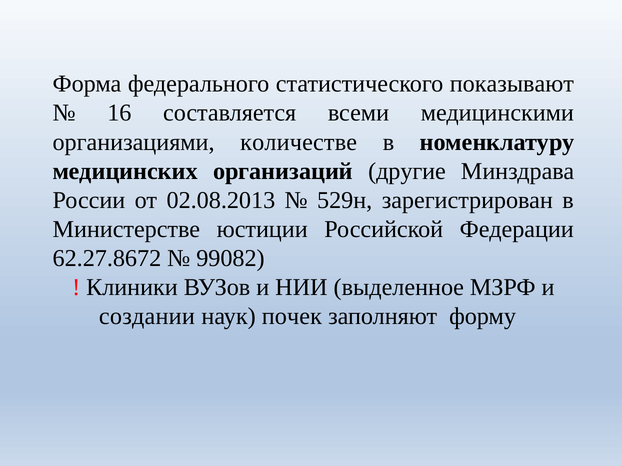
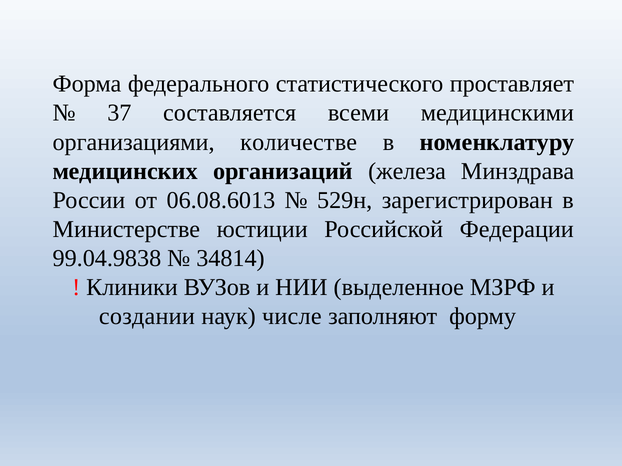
показывают: показывают -> проставляет
16: 16 -> 37
другие: другие -> железа
02.08.2013: 02.08.2013 -> 06.08.6013
62.27.8672: 62.27.8672 -> 99.04.9838
99082: 99082 -> 34814
почек: почек -> числе
